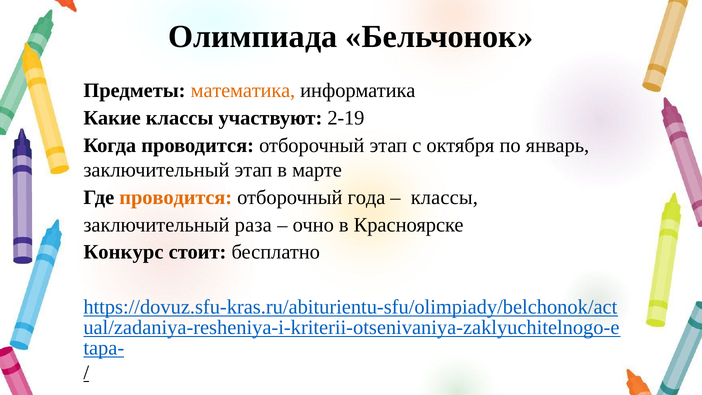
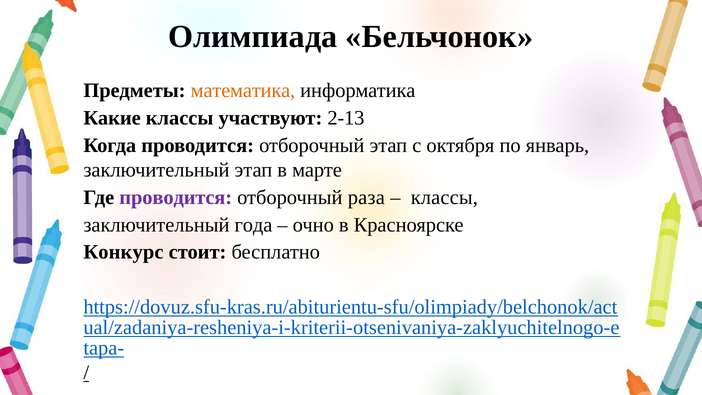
2-19: 2-19 -> 2-13
проводится at (176, 197) colour: orange -> purple
года: года -> раза
раза: раза -> года
